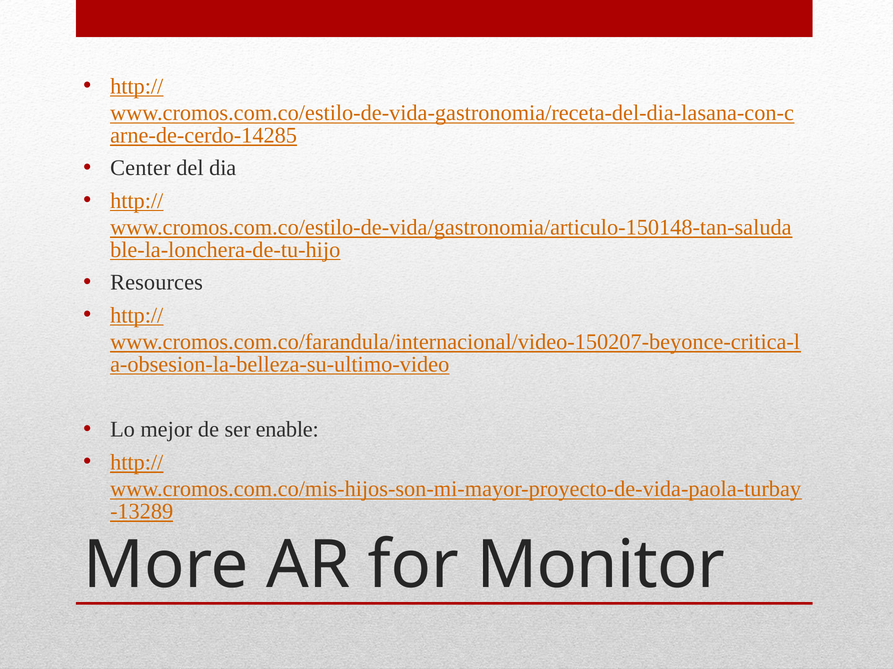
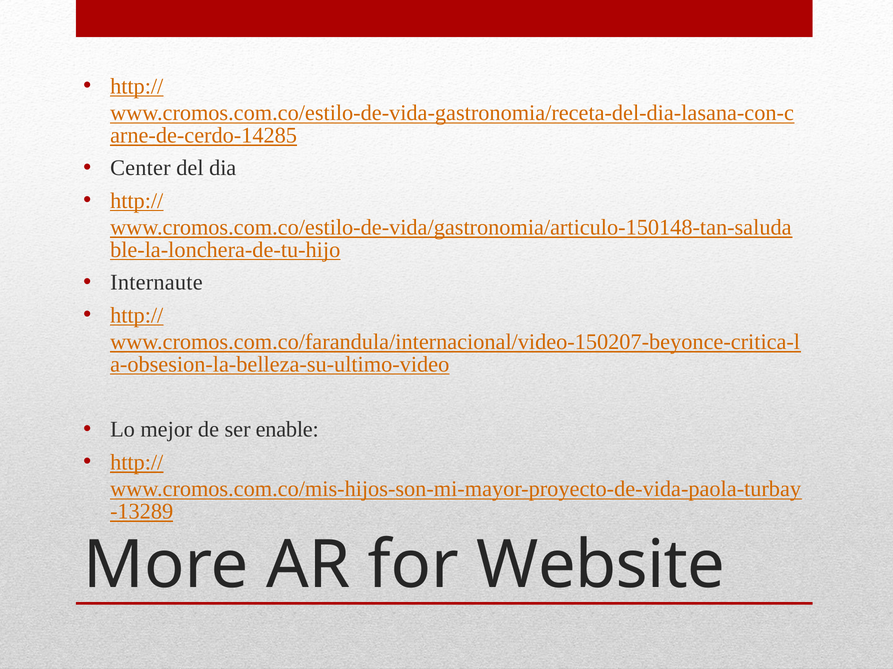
Resources: Resources -> Internaute
Monitor: Monitor -> Website
